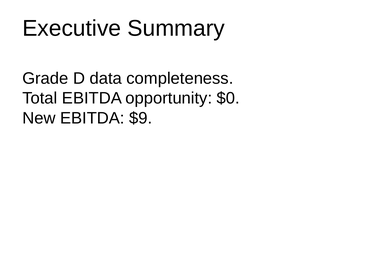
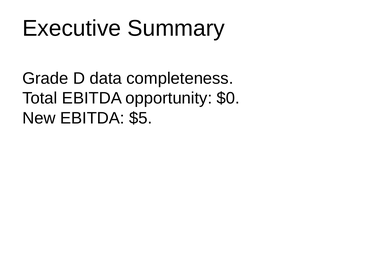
$9: $9 -> $5
